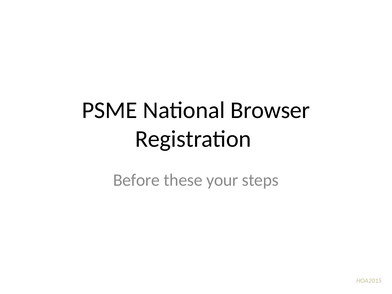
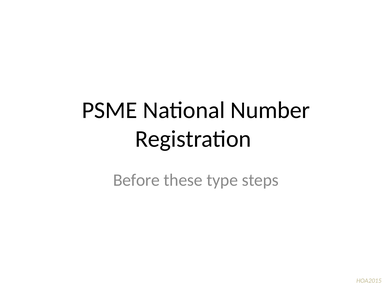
Browser: Browser -> Number
your: your -> type
